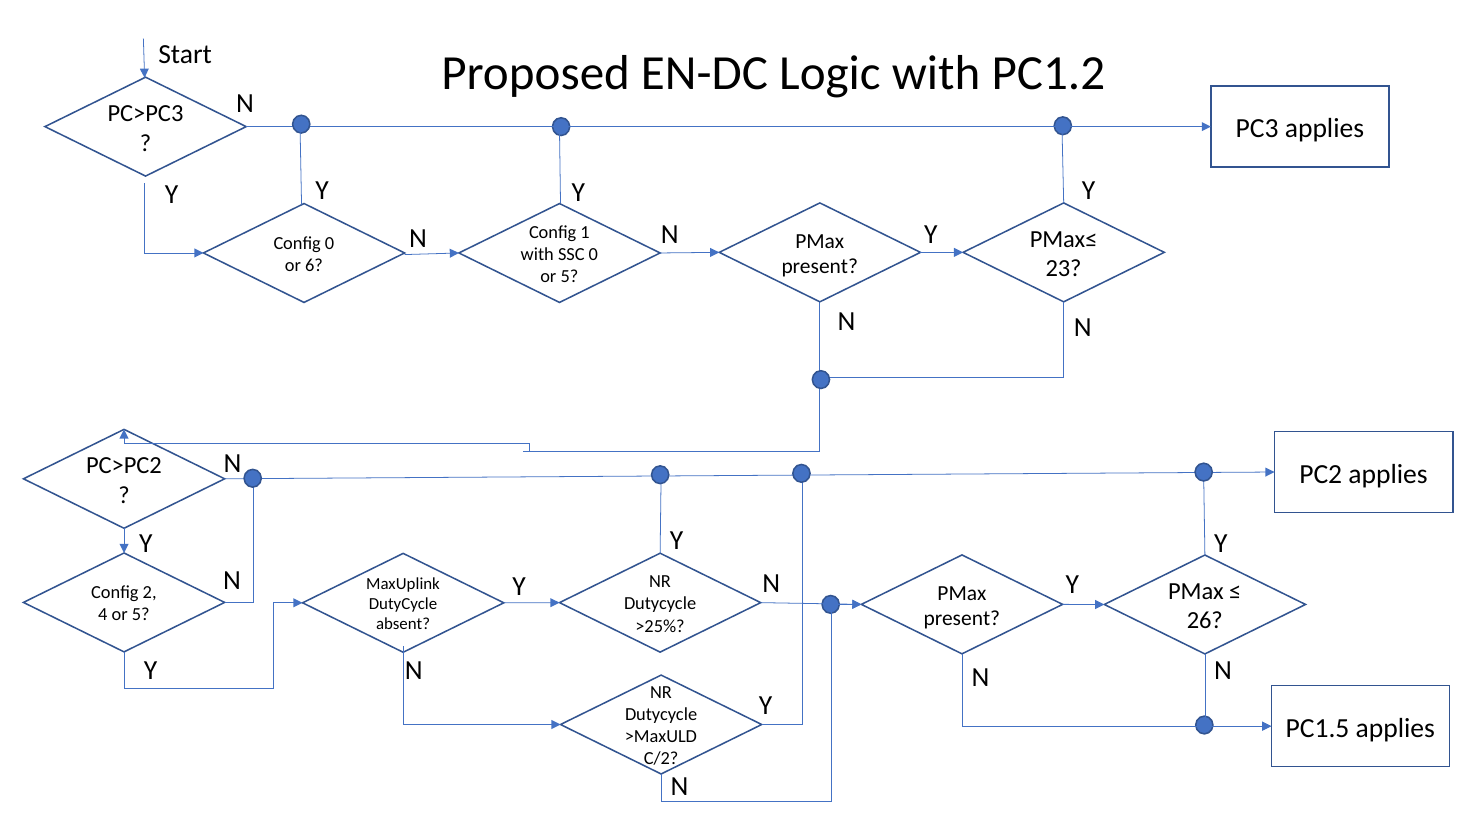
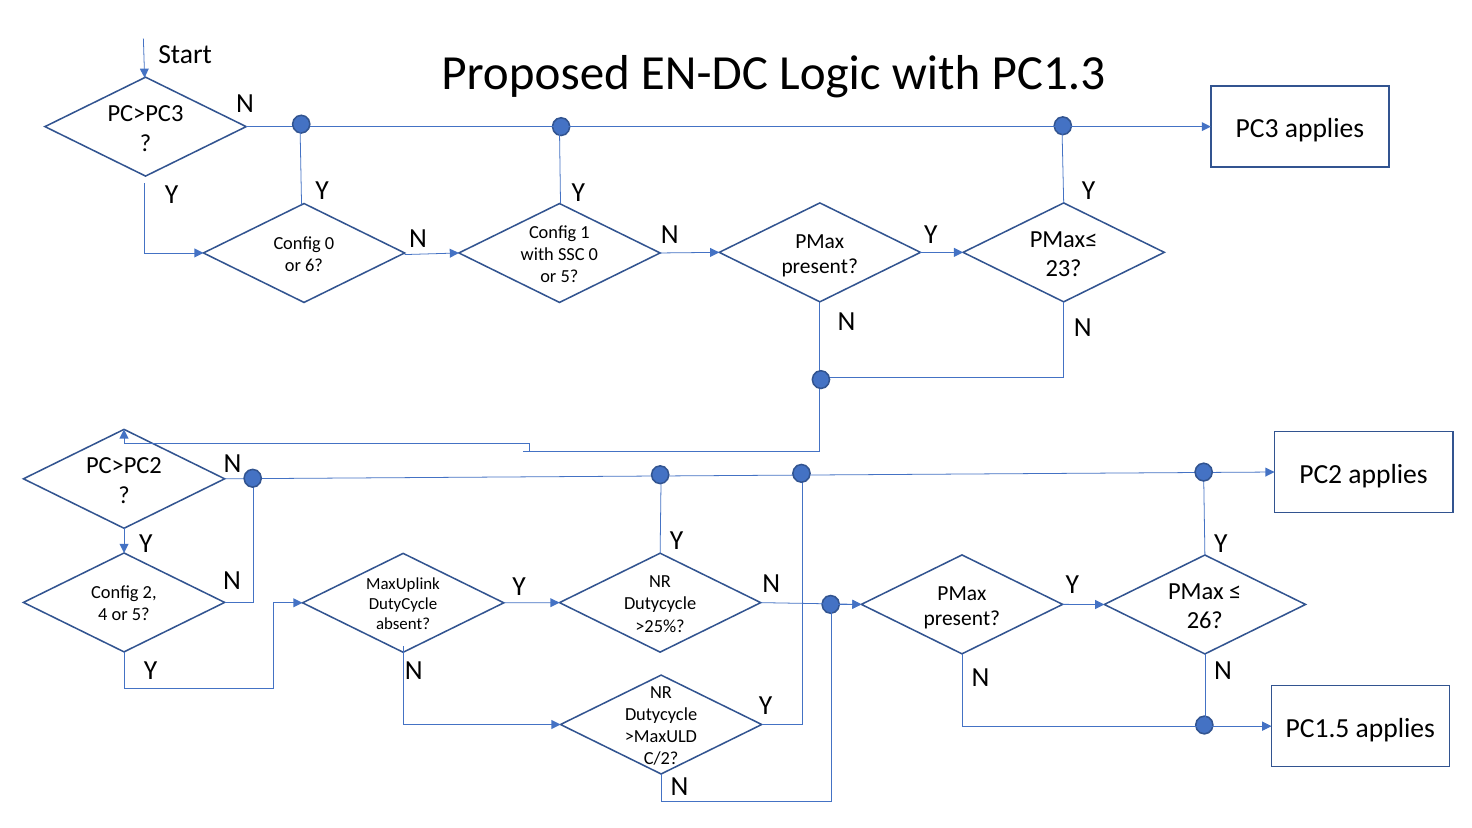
PC1.2: PC1.2 -> PC1.3
